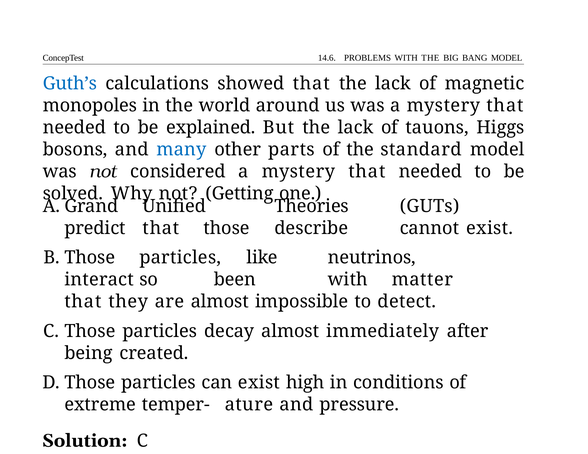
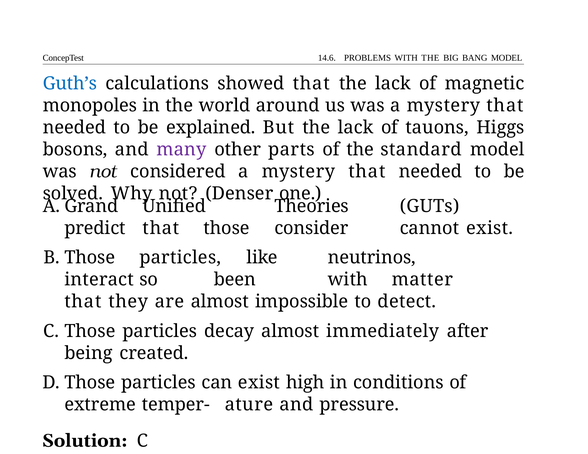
many colour: blue -> purple
Getting: Getting -> Denser
describe: describe -> consider
